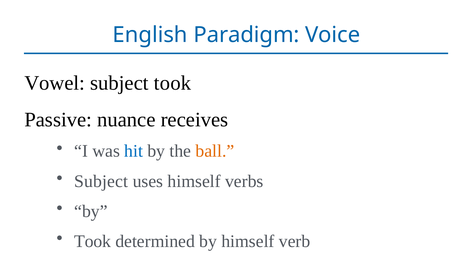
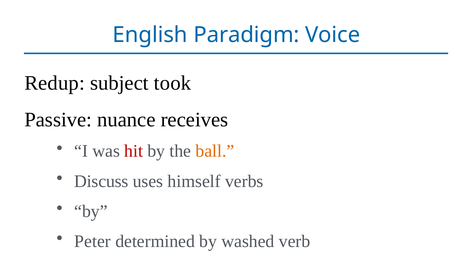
Vowel: Vowel -> Redup
hit colour: blue -> red
Subject at (101, 182): Subject -> Discuss
Took at (93, 242): Took -> Peter
by himself: himself -> washed
